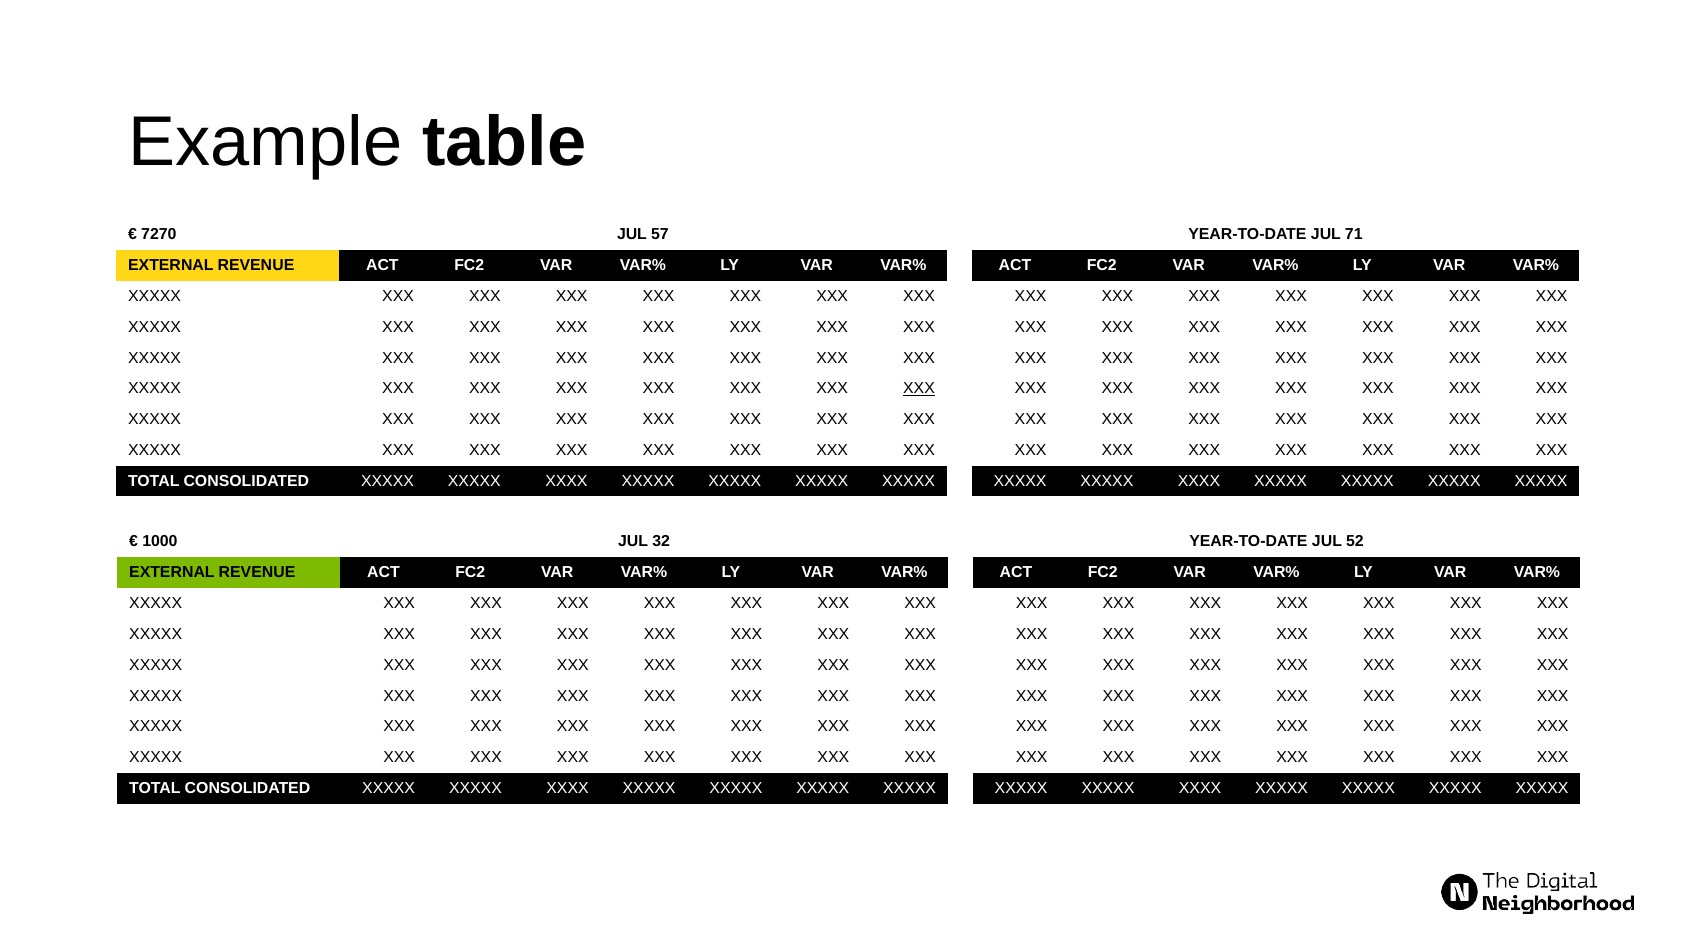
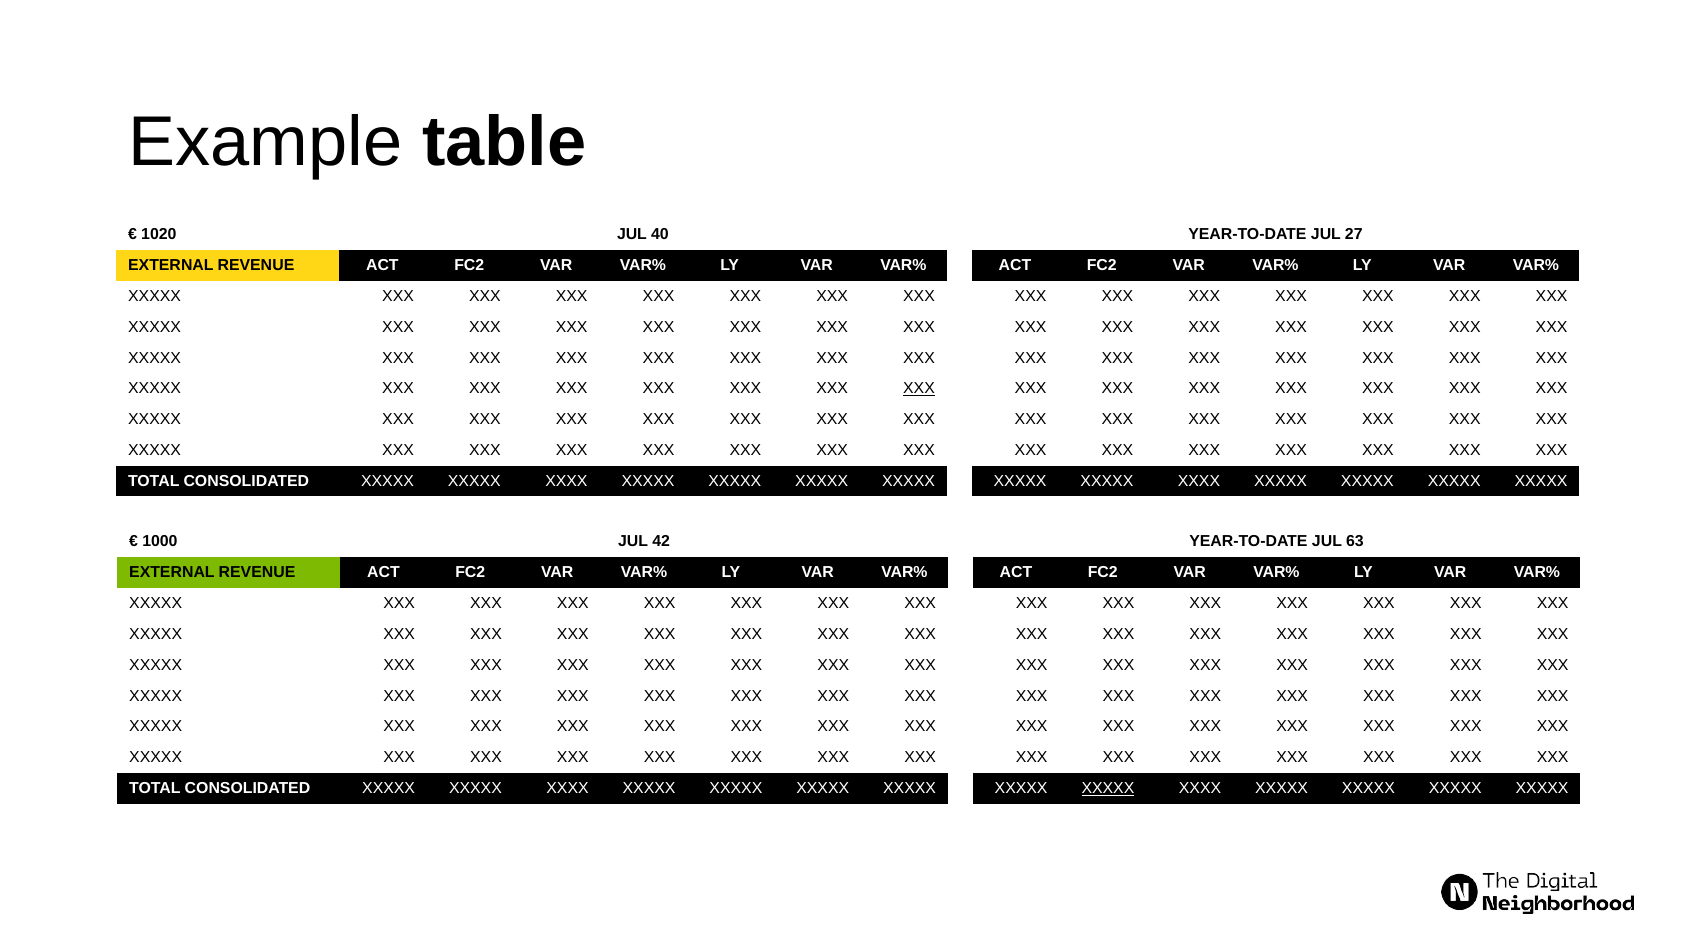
7270: 7270 -> 1020
57: 57 -> 40
71: 71 -> 27
32: 32 -> 42
52: 52 -> 63
XXXXX at (1108, 788) underline: none -> present
